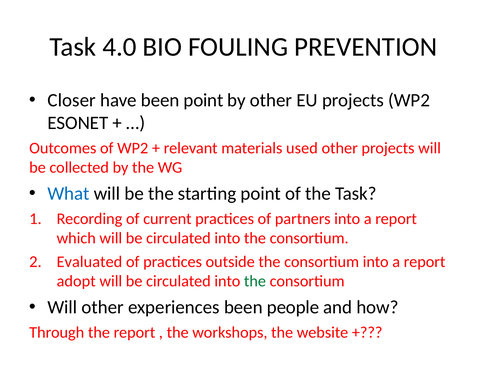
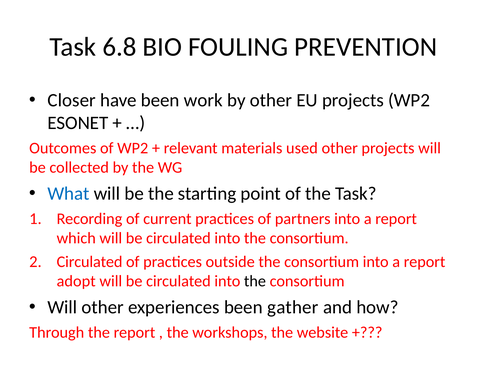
4.0: 4.0 -> 6.8
been point: point -> work
Evaluated at (89, 262): Evaluated -> Circulated
the at (255, 281) colour: green -> black
people: people -> gather
